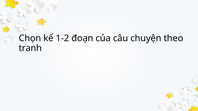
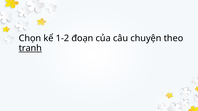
tranh underline: none -> present
